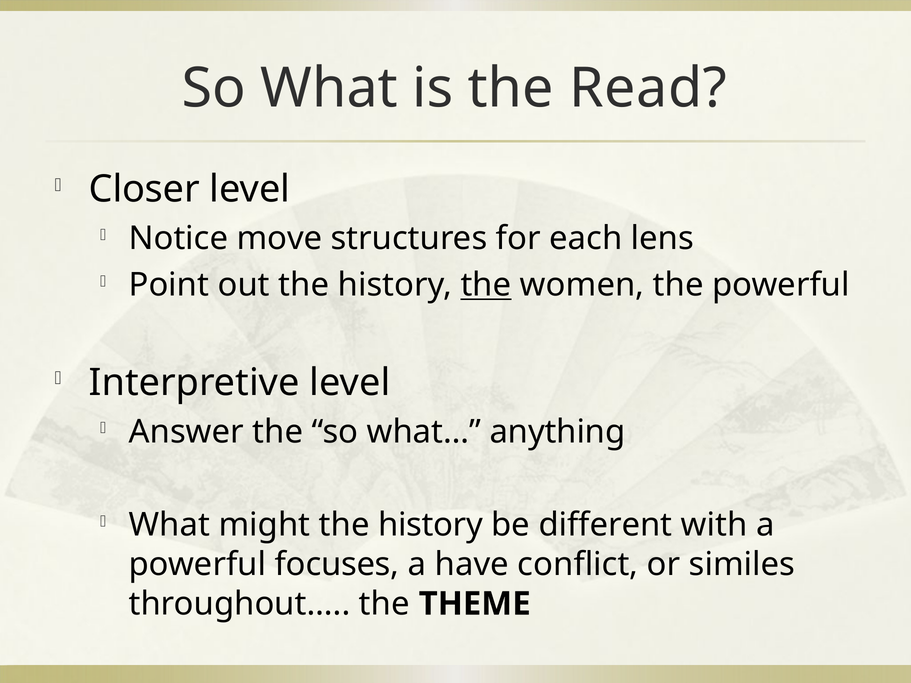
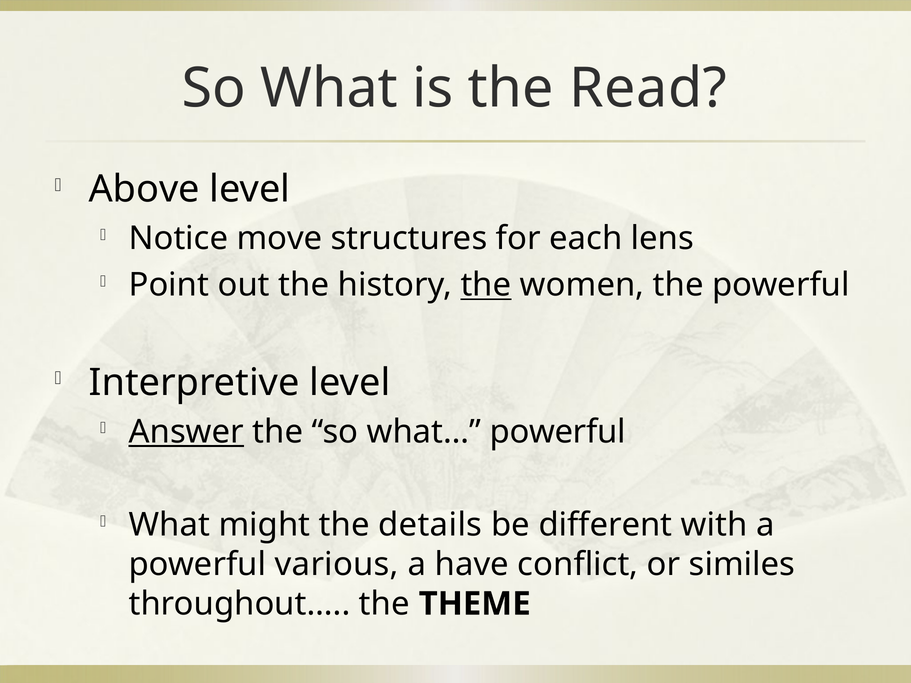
Closer: Closer -> Above
Answer underline: none -> present
what… anything: anything -> powerful
might the history: history -> details
focuses: focuses -> various
